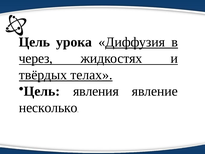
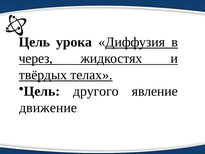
явления: явления -> другого
несколько: несколько -> движение
